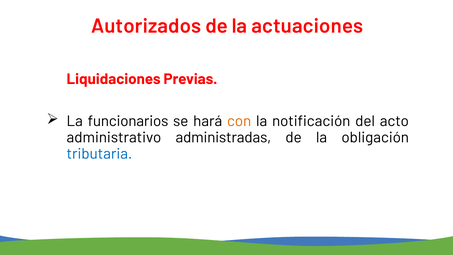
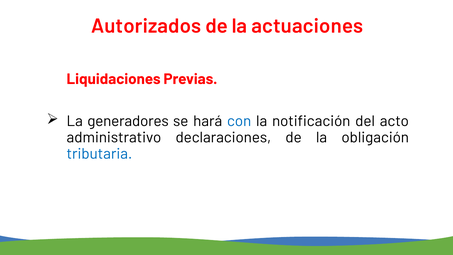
funcionarios: funcionarios -> generadores
con colour: orange -> blue
administradas: administradas -> declaraciones
